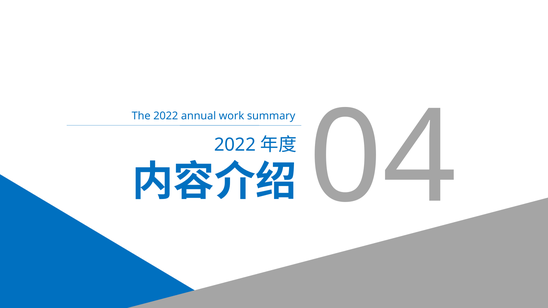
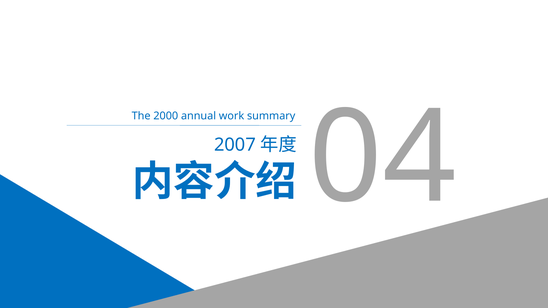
The 2022: 2022 -> 2000
2022 at (235, 145): 2022 -> 2007
